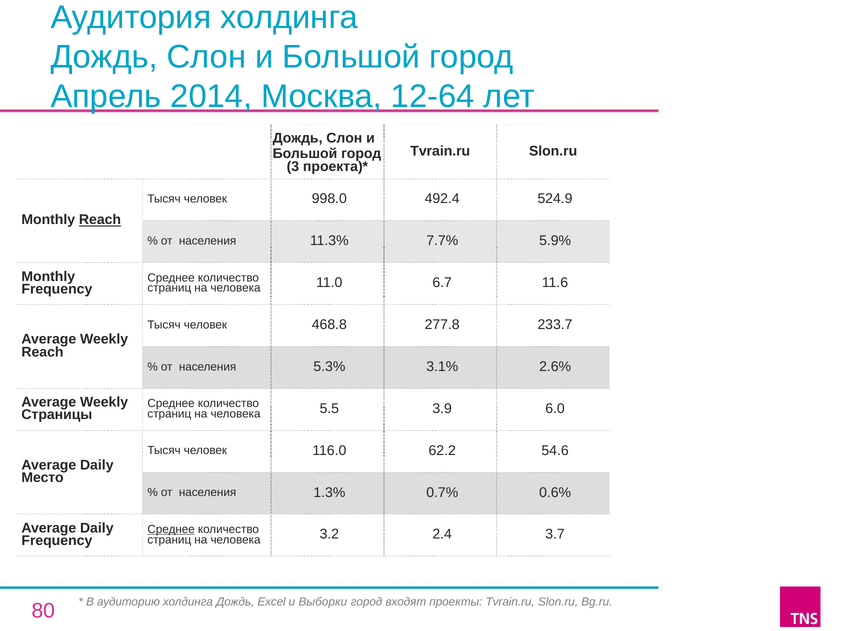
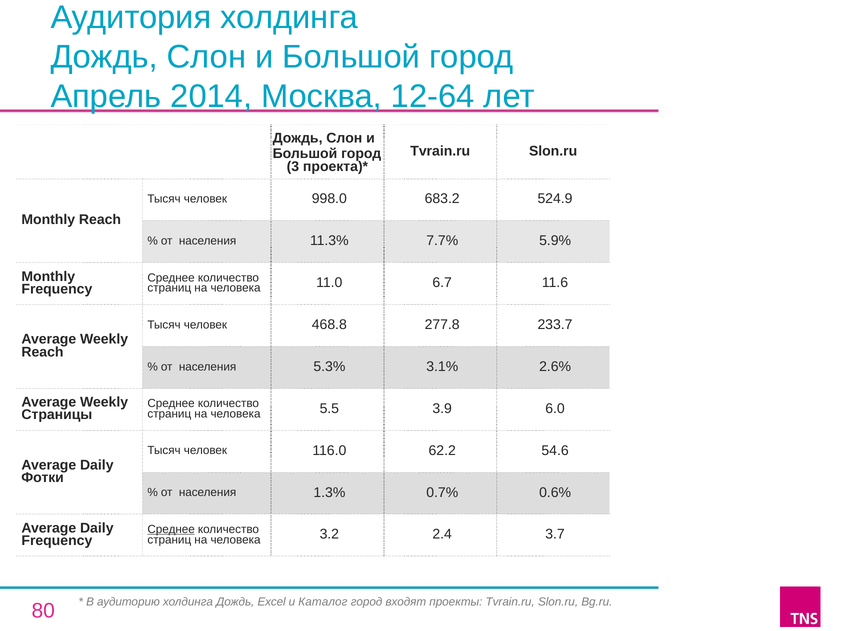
492.4: 492.4 -> 683.2
Reach at (100, 220) underline: present -> none
Место: Место -> Фотки
Выборки: Выборки -> Каталог
